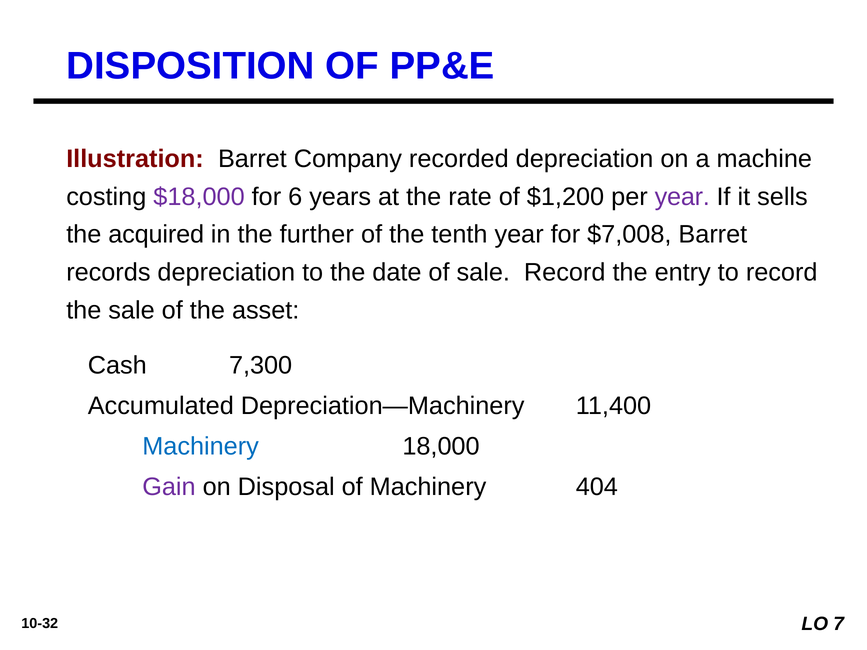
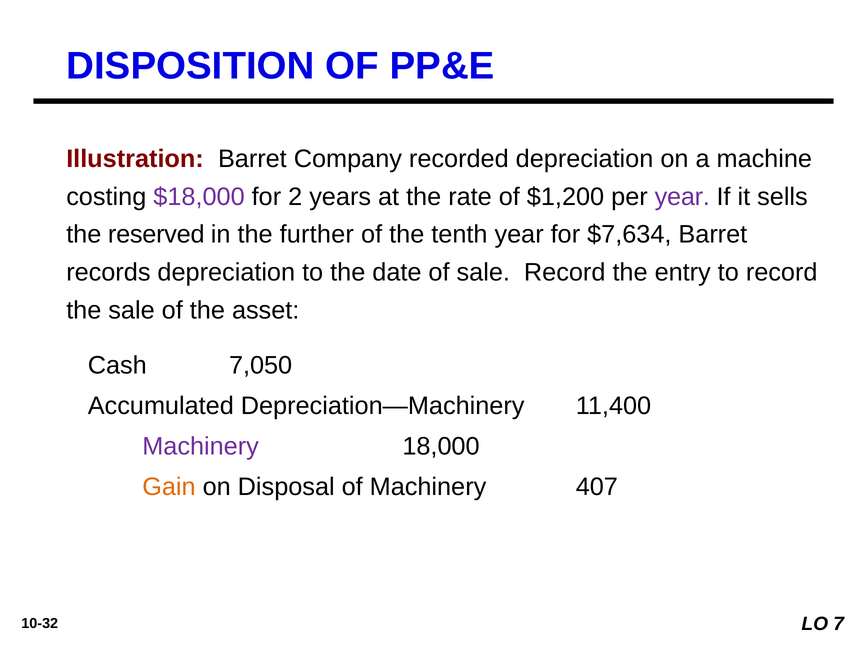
6: 6 -> 2
acquired: acquired -> reserved
$7,008: $7,008 -> $7,634
7,300: 7,300 -> 7,050
Machinery at (201, 447) colour: blue -> purple
Gain colour: purple -> orange
404: 404 -> 407
